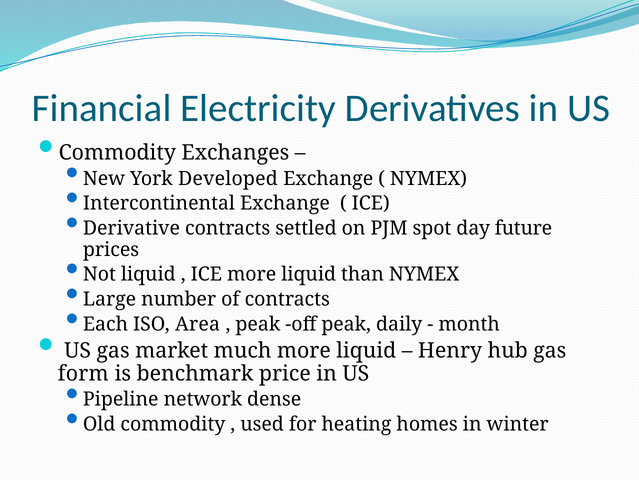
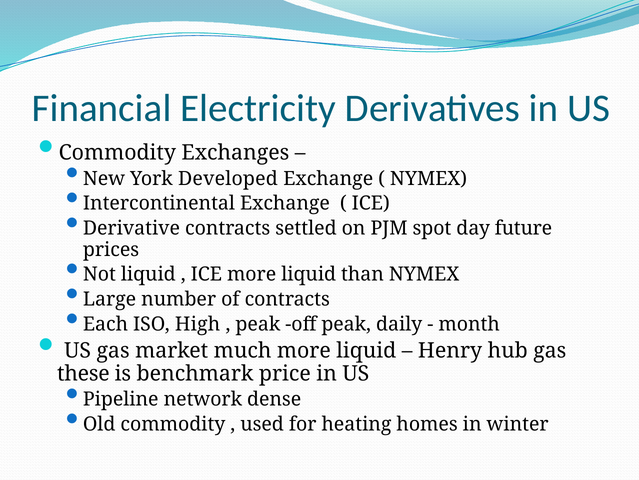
Area: Area -> High
form: form -> these
